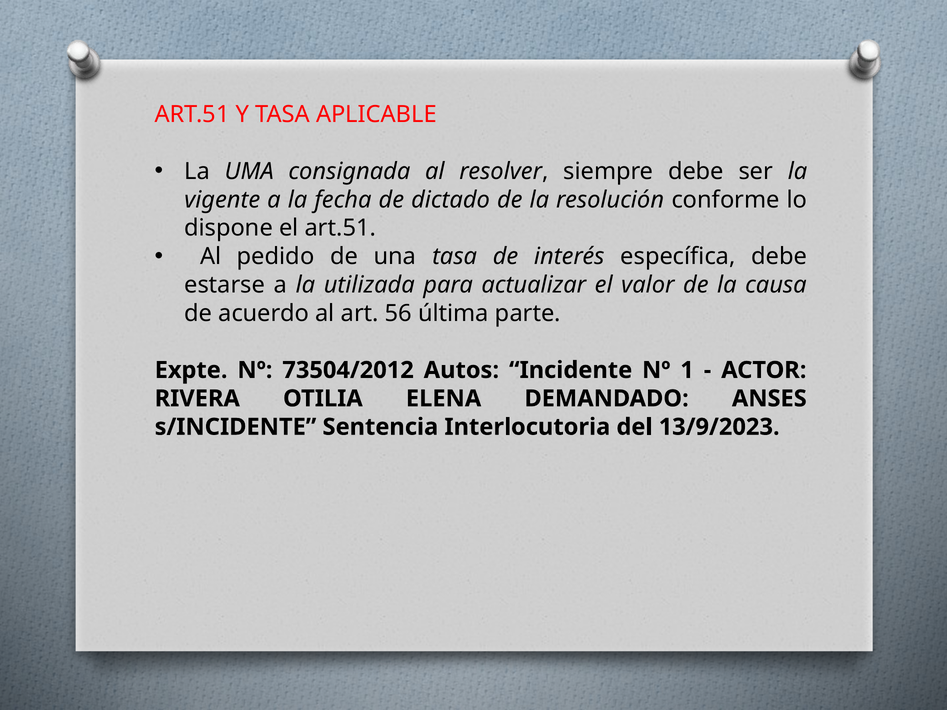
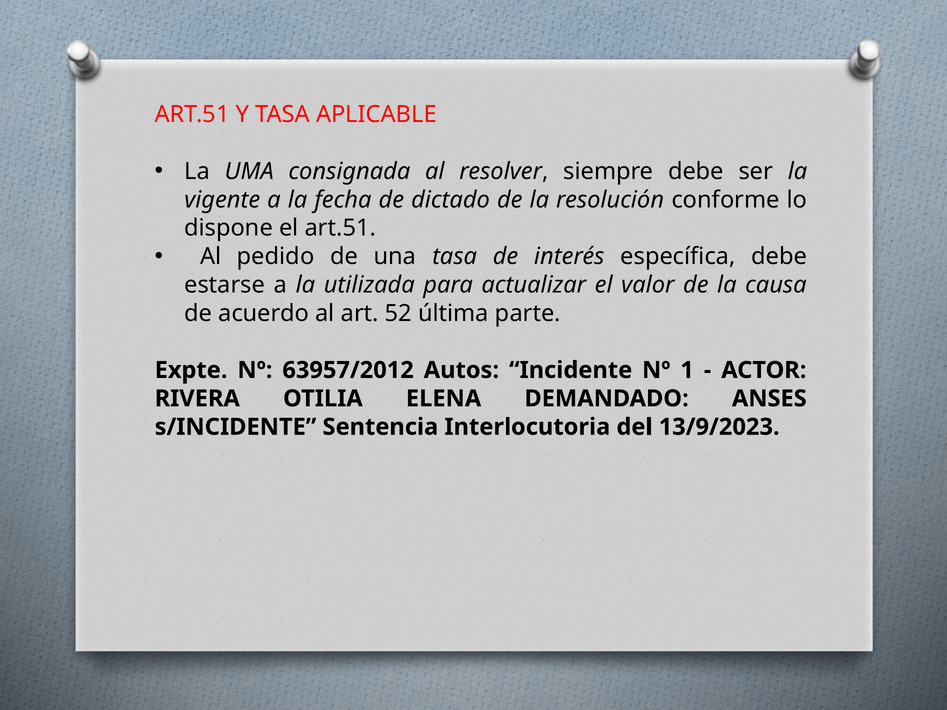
56: 56 -> 52
73504/2012: 73504/2012 -> 63957/2012
